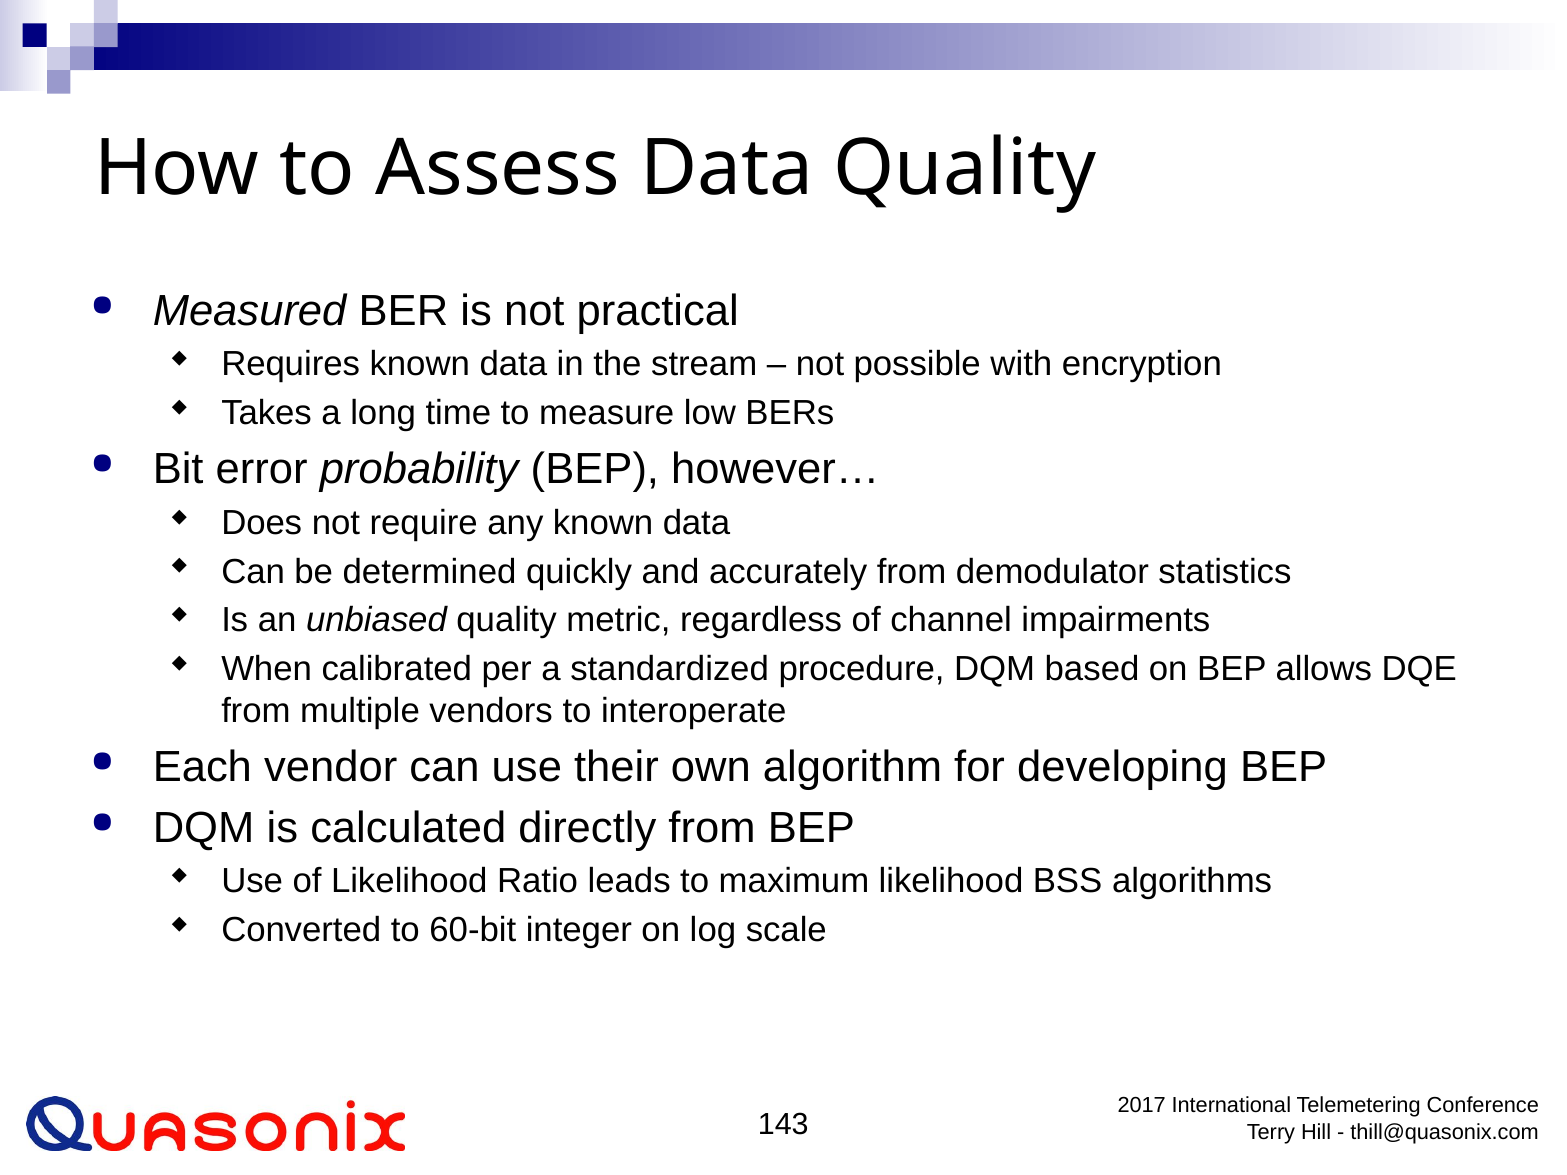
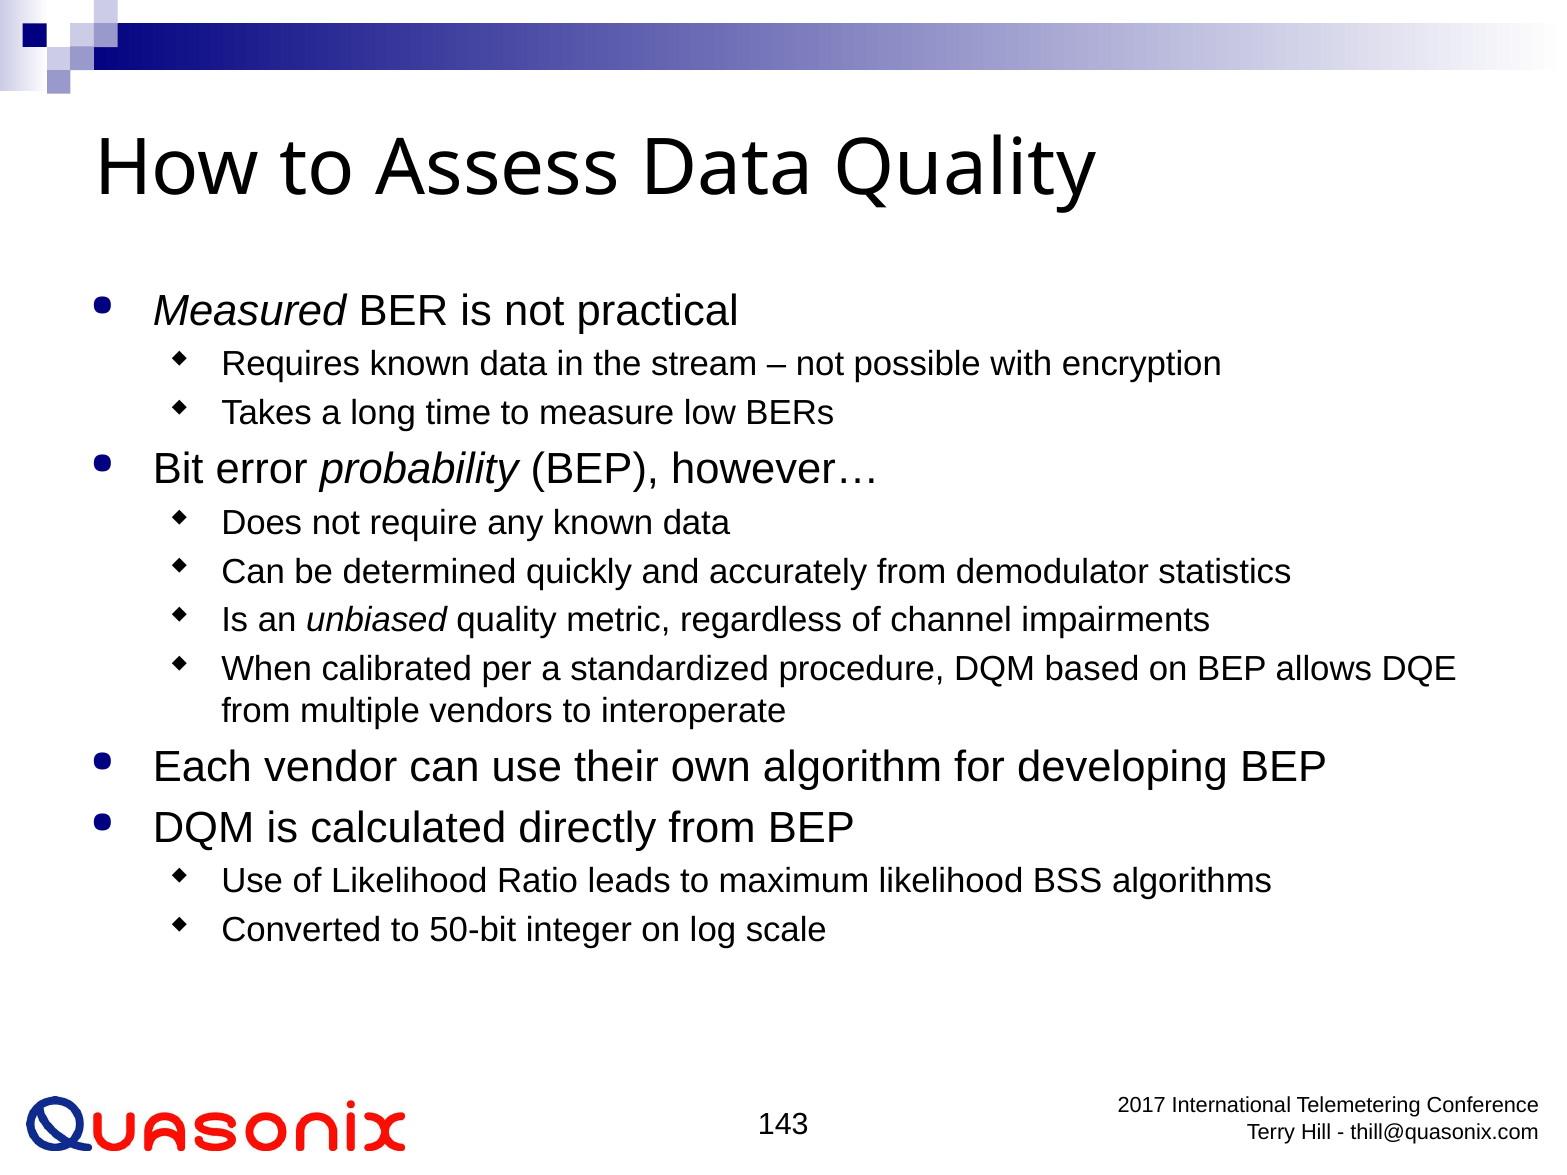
60-bit: 60-bit -> 50-bit
